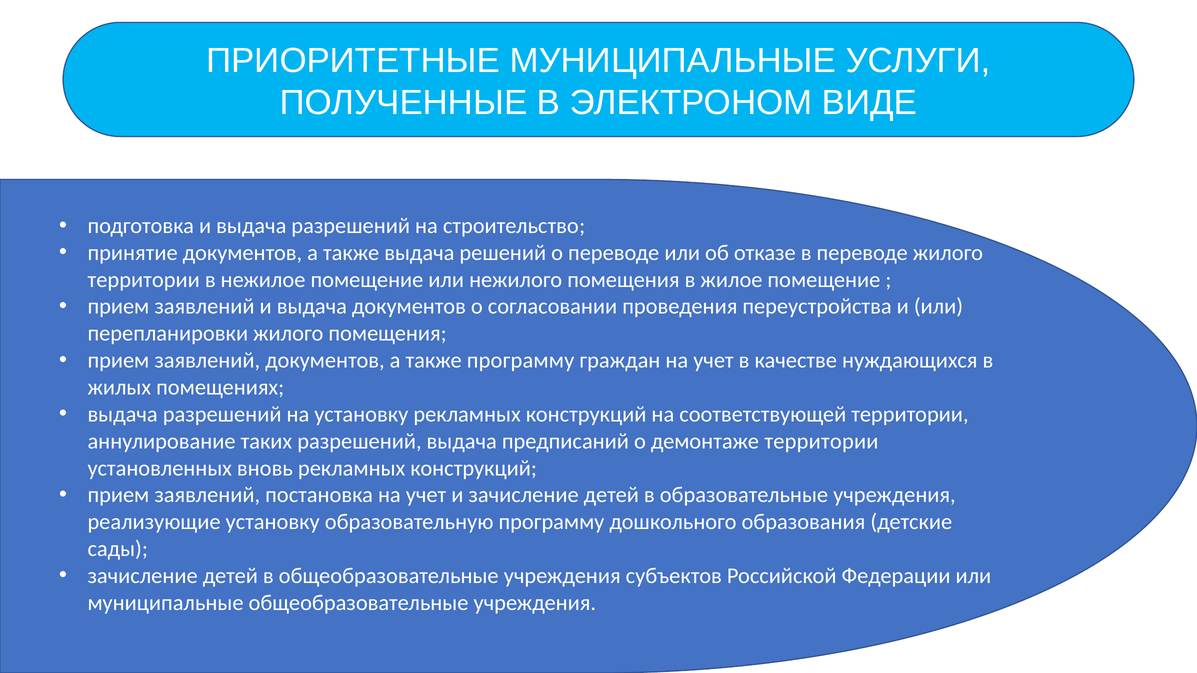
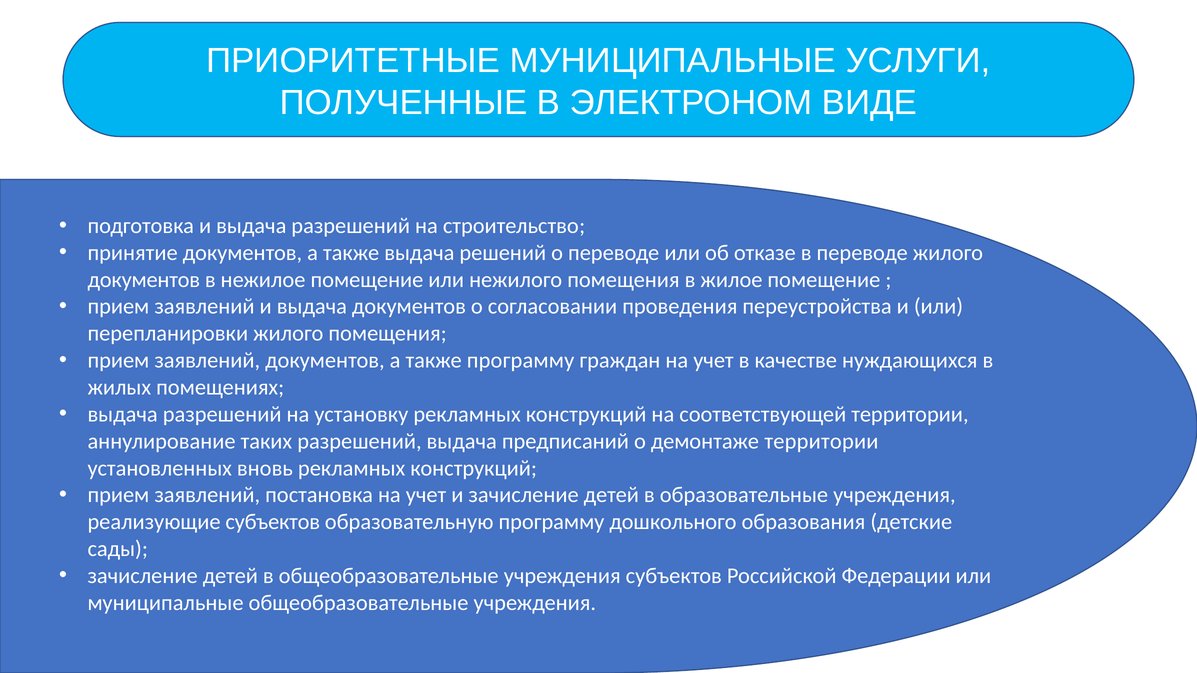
территории at (144, 280): территории -> документов
реализующие установку: установку -> субъектов
